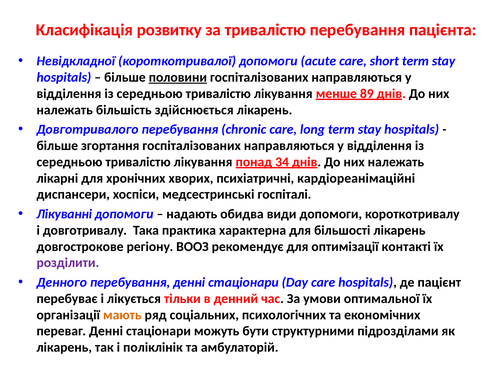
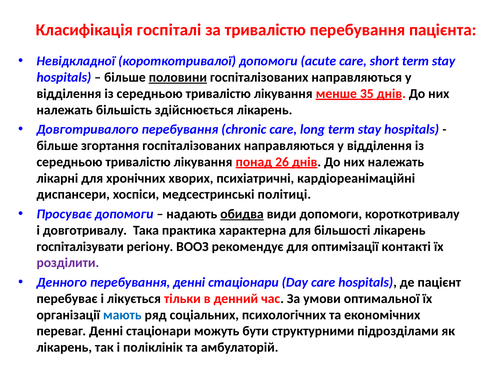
розвитку: розвитку -> госпіталі
89: 89 -> 35
34: 34 -> 26
госпіталі: госпіталі -> політиці
Лікуванні: Лікуванні -> Просуває
обидва underline: none -> present
довгострокове: довгострокове -> госпіталізувати
мають colour: orange -> blue
